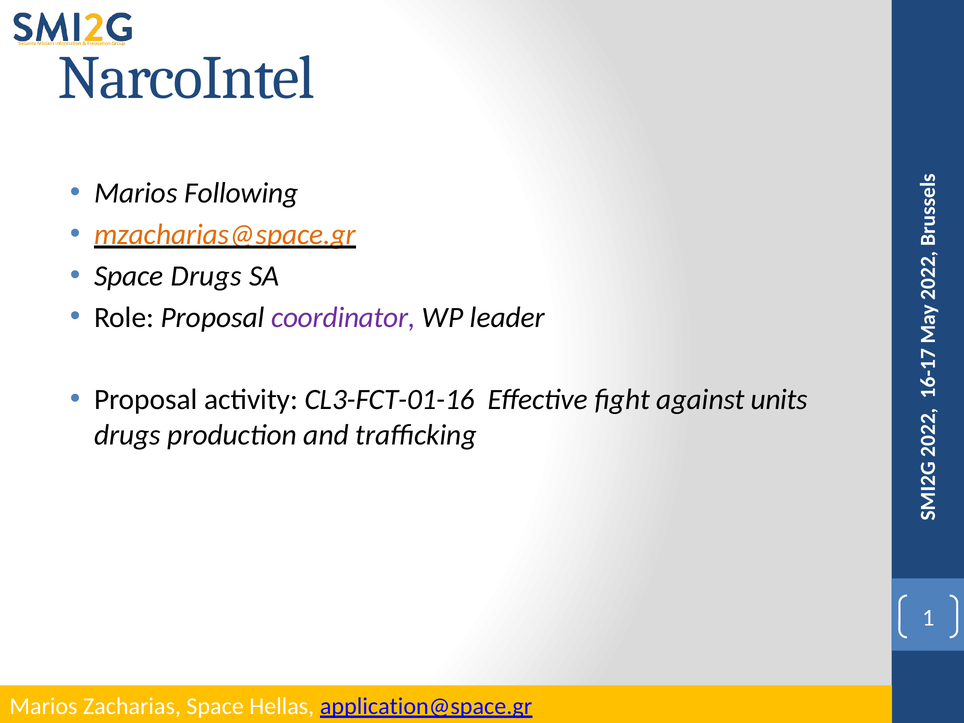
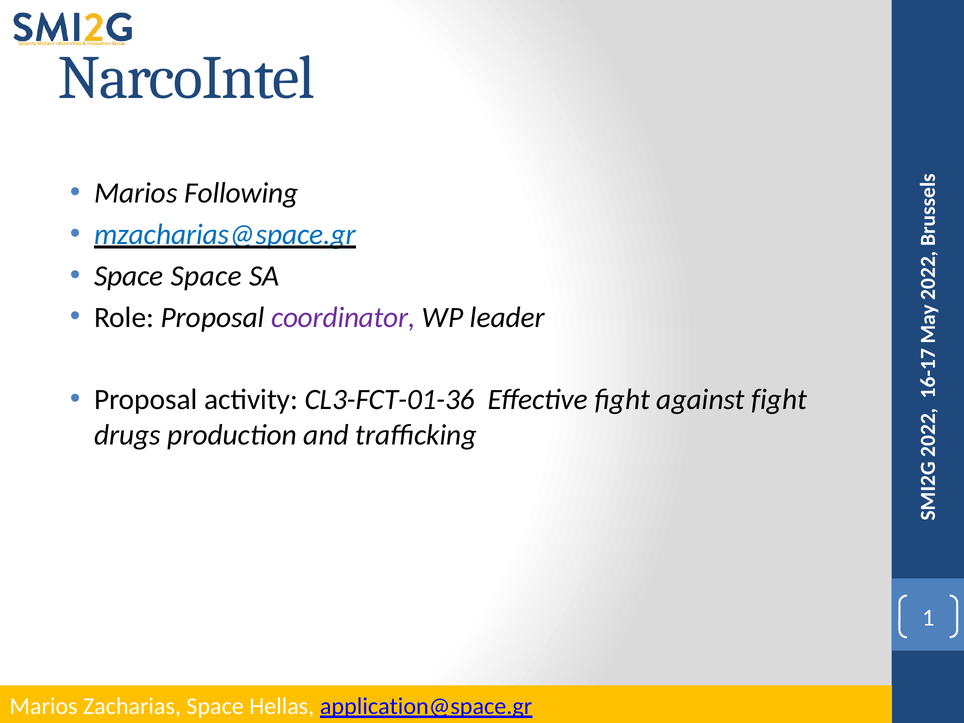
mzacharias@space.gr colour: orange -> blue
Space Drugs: Drugs -> Space
CL3-FCT-01-16: CL3-FCT-01-16 -> CL3-FCT-01-36
against units: units -> fight
